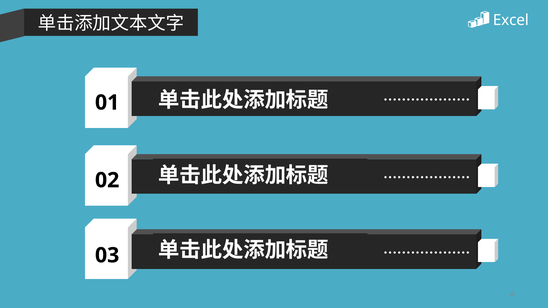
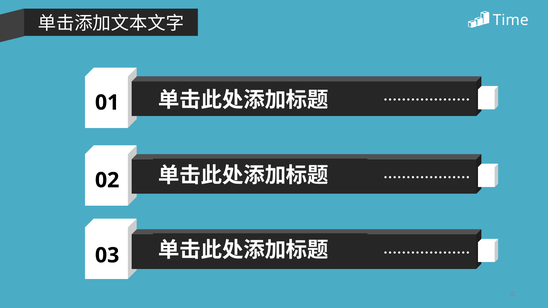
Excel: Excel -> Time
